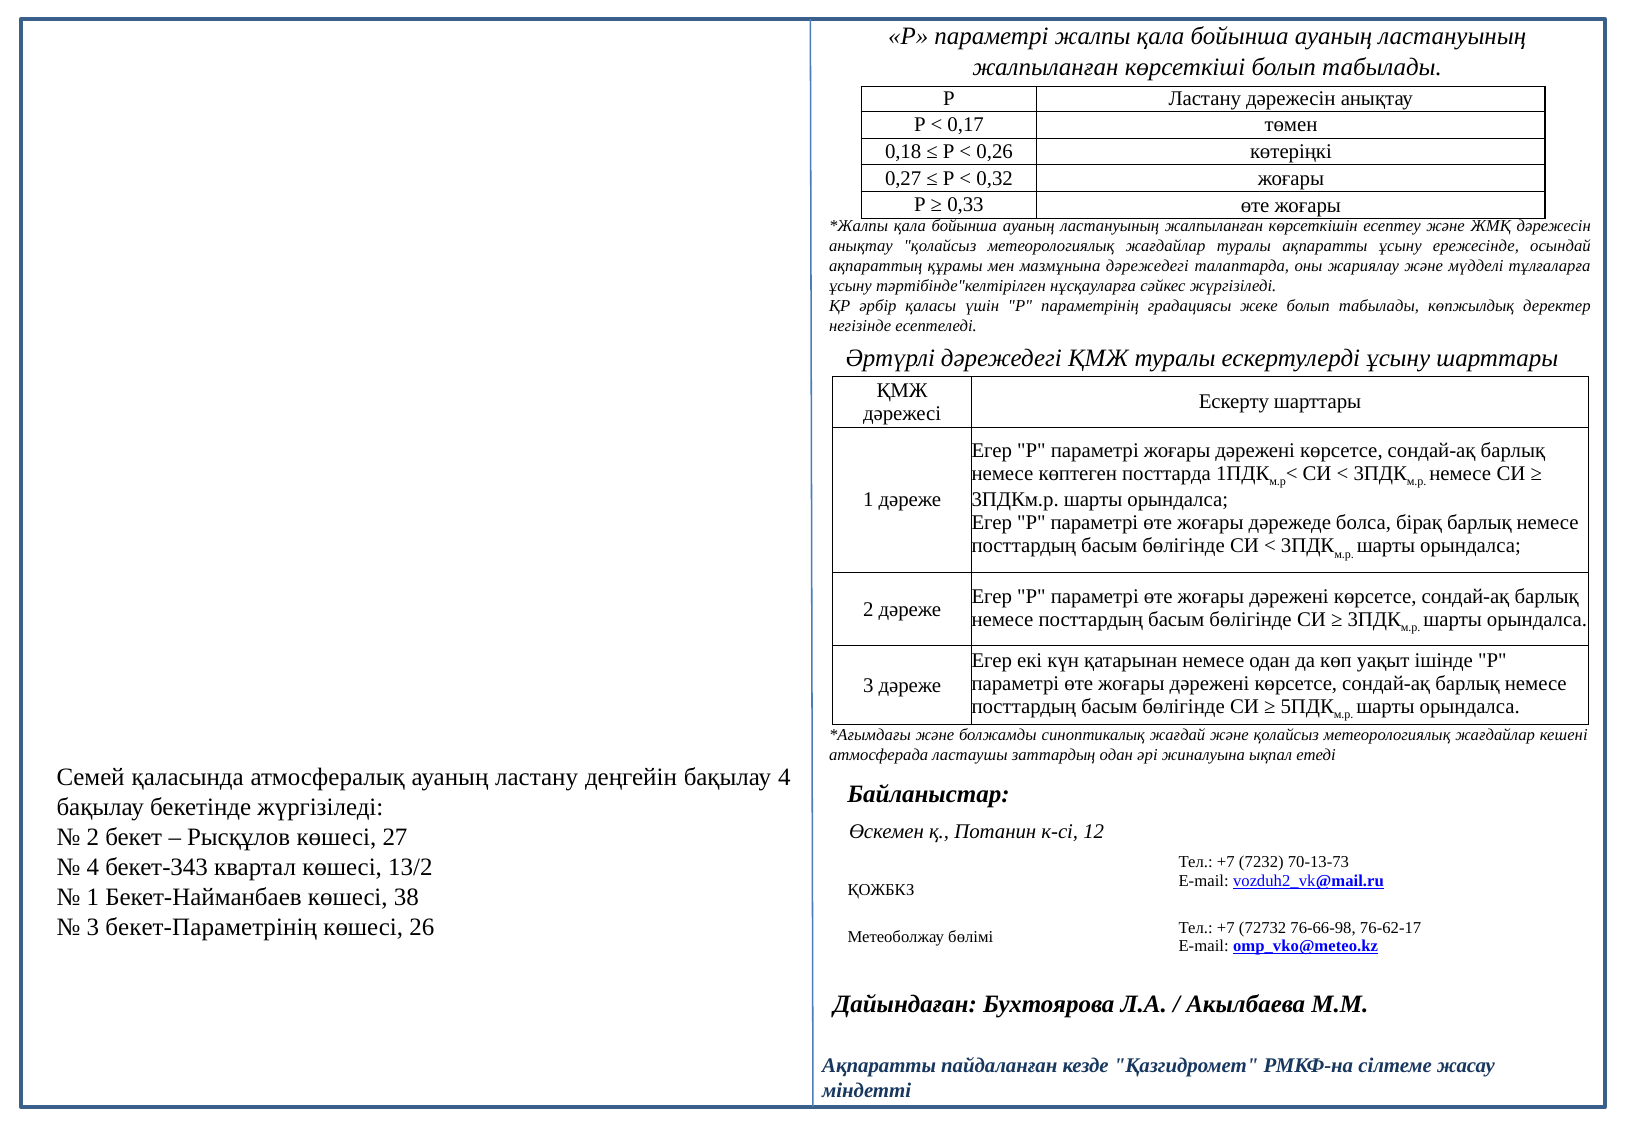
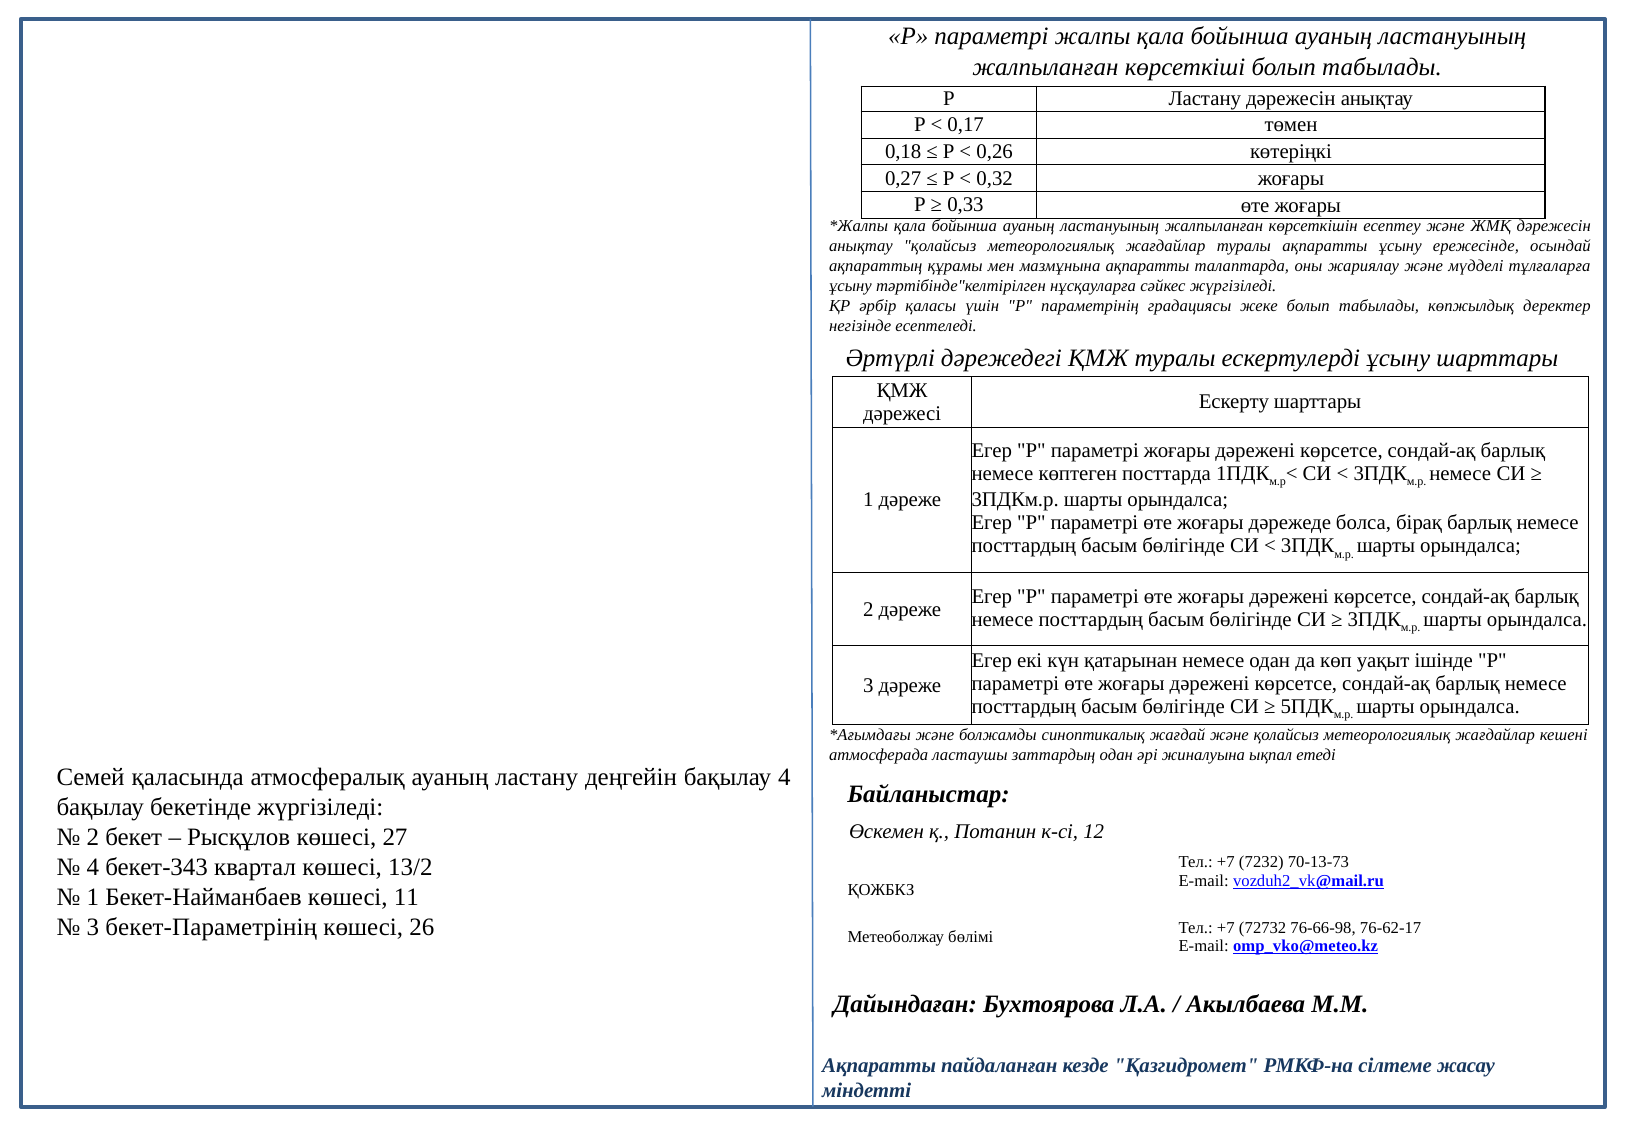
мазмұнына дәрежедегі: дәрежедегі -> ақпаратты
38: 38 -> 11
